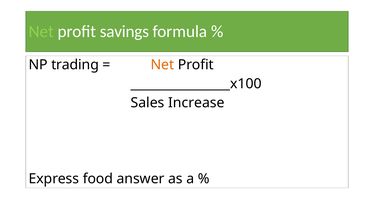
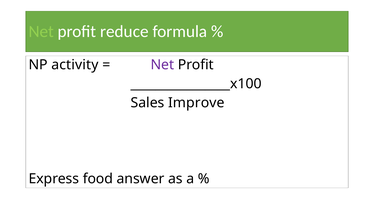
savings: savings -> reduce
trading: trading -> activity
Net at (162, 65) colour: orange -> purple
Increase: Increase -> Improve
